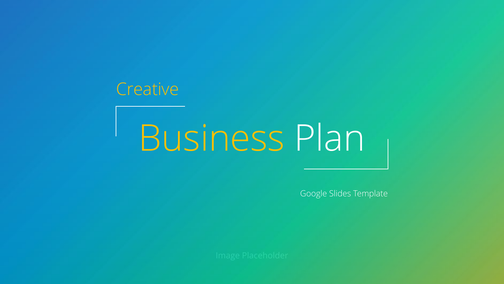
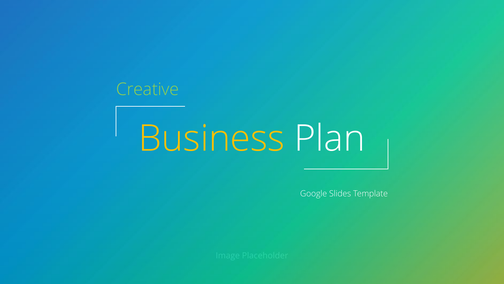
Creative colour: yellow -> light green
